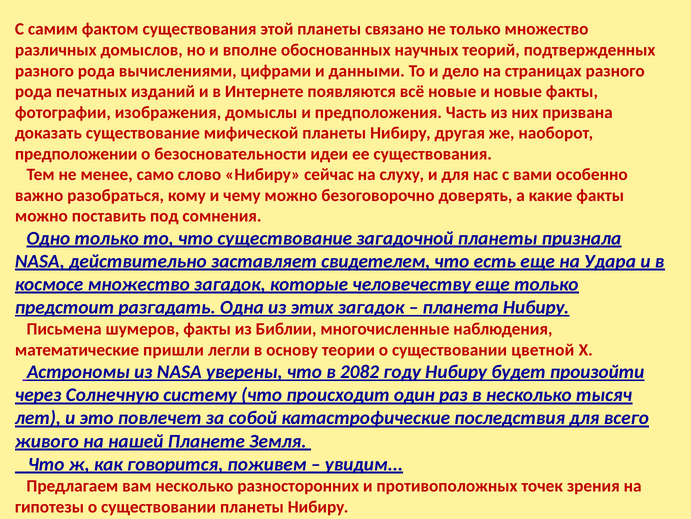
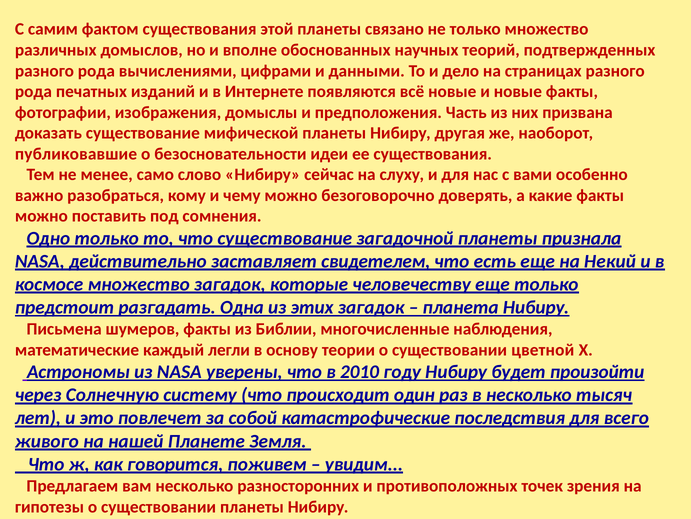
предположении: предположении -> публиковавшие
Удара: Удара -> Некий
пришли: пришли -> каждый
2082: 2082 -> 2010
